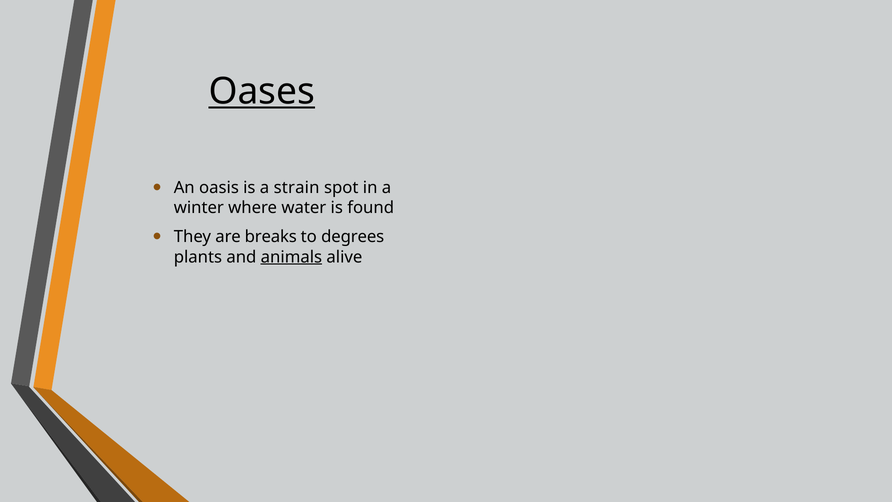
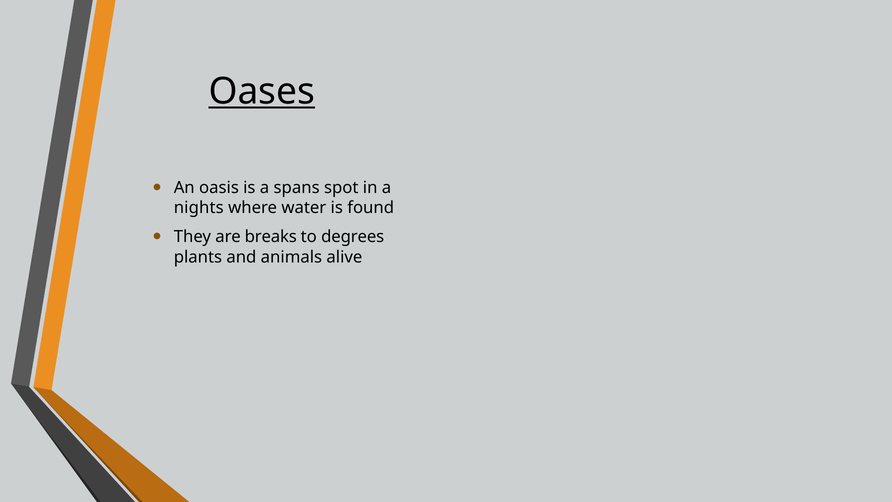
strain: strain -> spans
winter: winter -> nights
animals underline: present -> none
